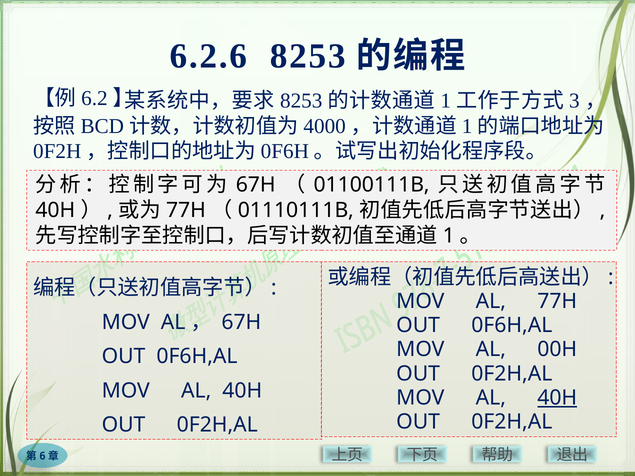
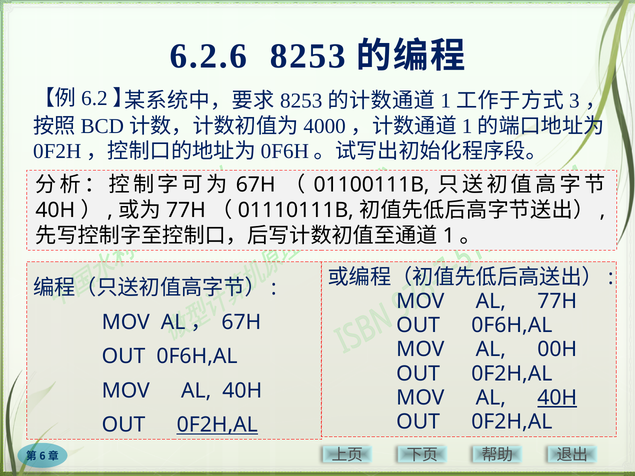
0F2H,AL at (217, 425) underline: none -> present
